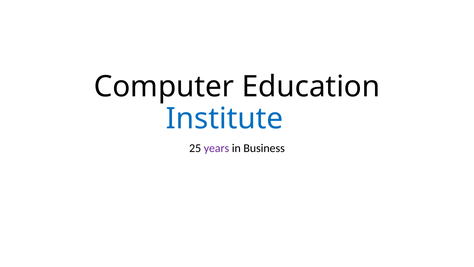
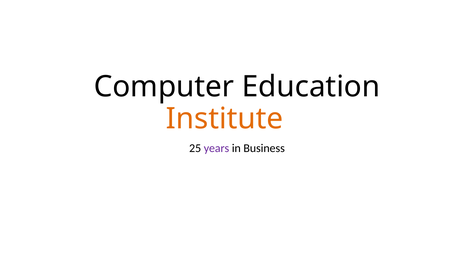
Institute colour: blue -> orange
